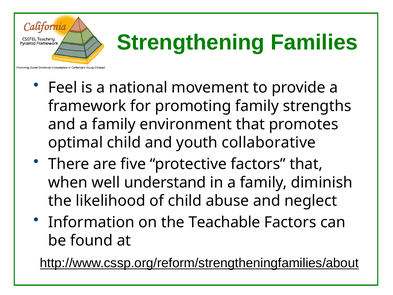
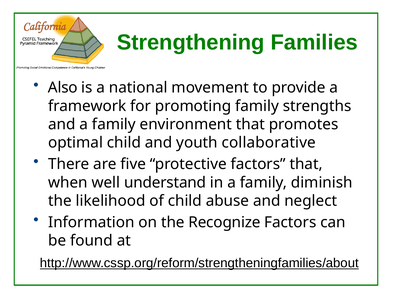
Feel: Feel -> Also
Teachable: Teachable -> Recognize
